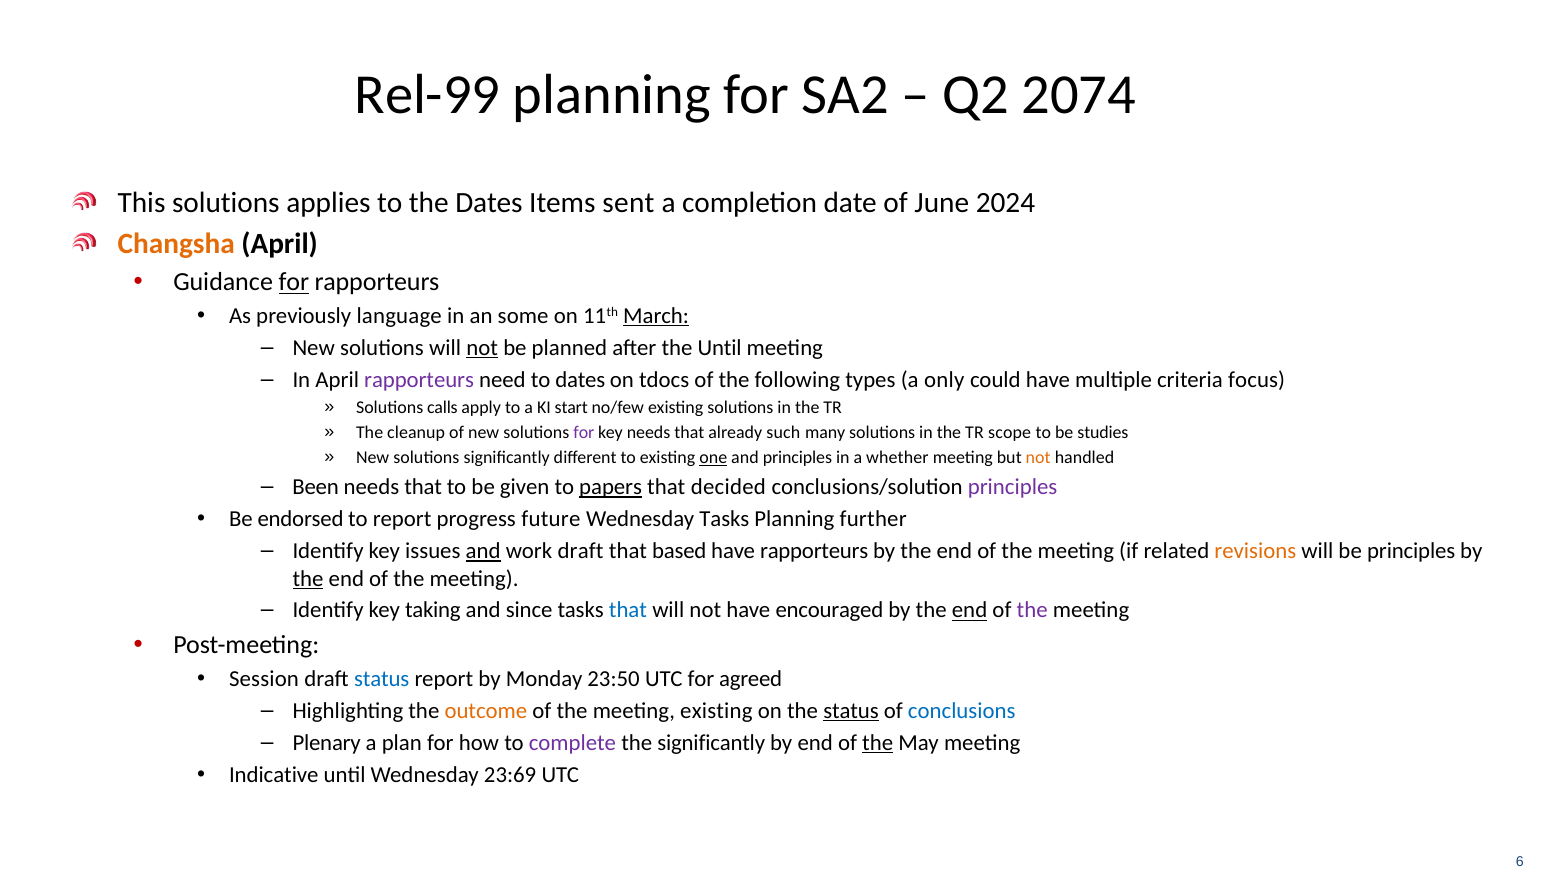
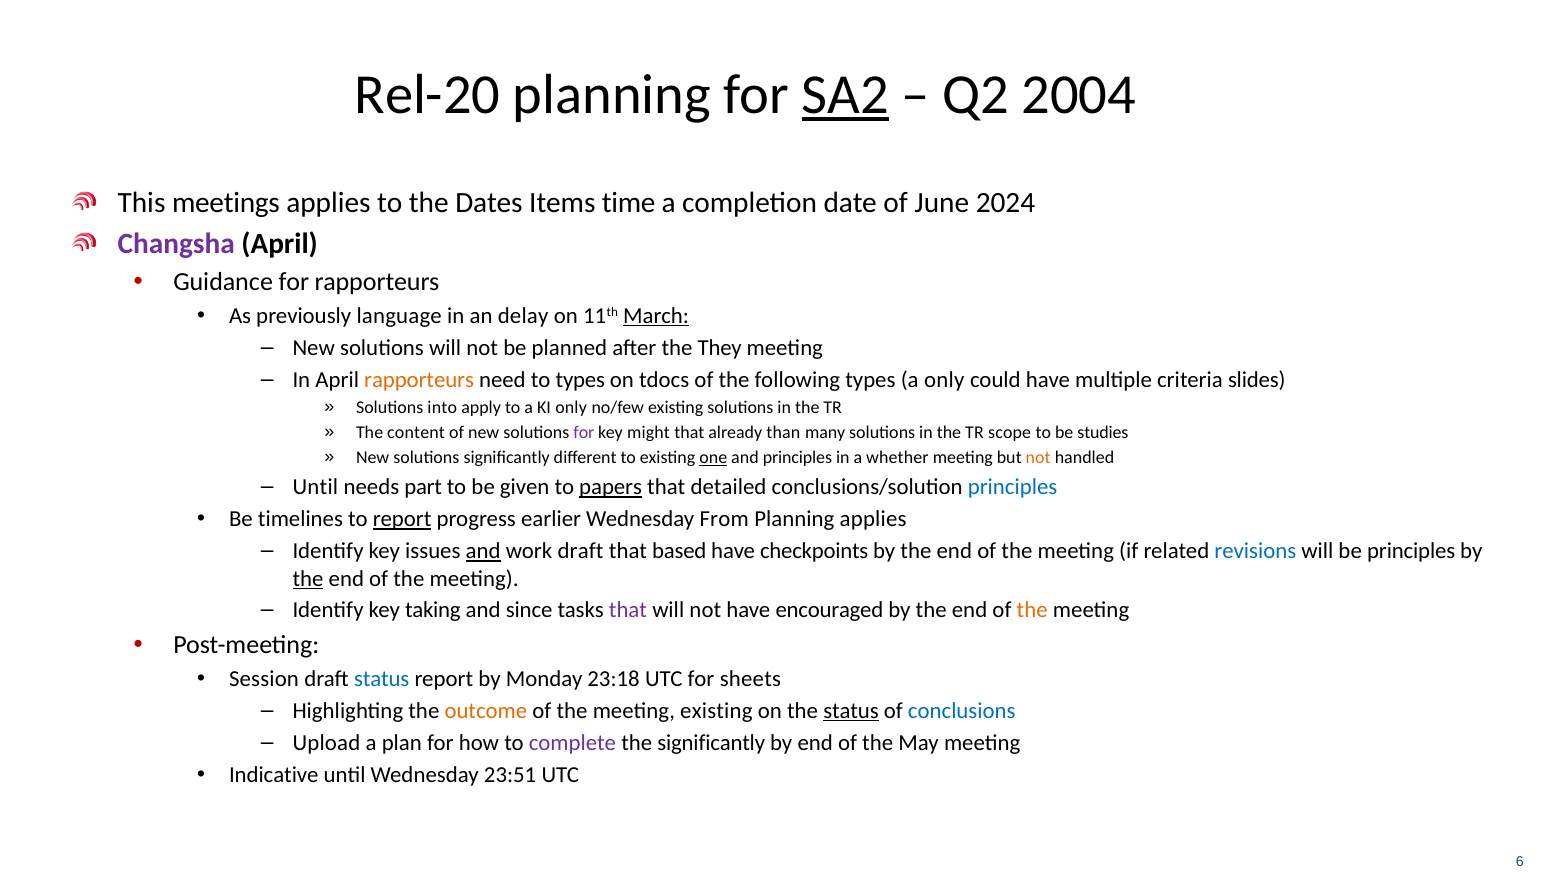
Rel-99: Rel-99 -> Rel-20
SA2 underline: none -> present
2074: 2074 -> 2004
This solutions: solutions -> meetings
sent: sent -> time
Changsha colour: orange -> purple
for at (294, 282) underline: present -> none
some: some -> delay
not at (482, 348) underline: present -> none
the Until: Until -> They
rapporteurs at (419, 380) colour: purple -> orange
to dates: dates -> types
focus: focus -> slides
calls: calls -> into
KI start: start -> only
cleanup: cleanup -> content
key needs: needs -> might
such: such -> than
Been at (316, 487): Been -> Until
that at (423, 487): that -> part
decided: decided -> detailed
principles at (1013, 487) colour: purple -> blue
endorsed: endorsed -> timelines
report at (402, 519) underline: none -> present
future: future -> earlier
Wednesday Tasks: Tasks -> From
Planning further: further -> applies
have rapporteurs: rapporteurs -> checkpoints
revisions colour: orange -> blue
that at (628, 610) colour: blue -> purple
end at (970, 610) underline: present -> none
the at (1032, 610) colour: purple -> orange
23:50: 23:50 -> 23:18
agreed: agreed -> sheets
Plenary: Plenary -> Upload
the at (878, 743) underline: present -> none
23:69: 23:69 -> 23:51
